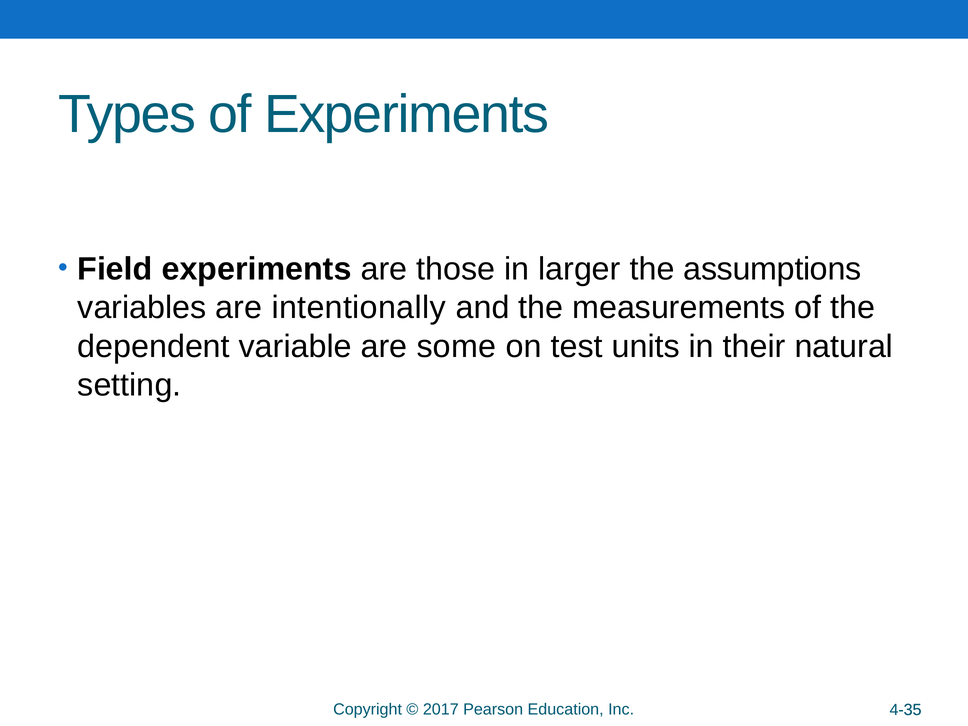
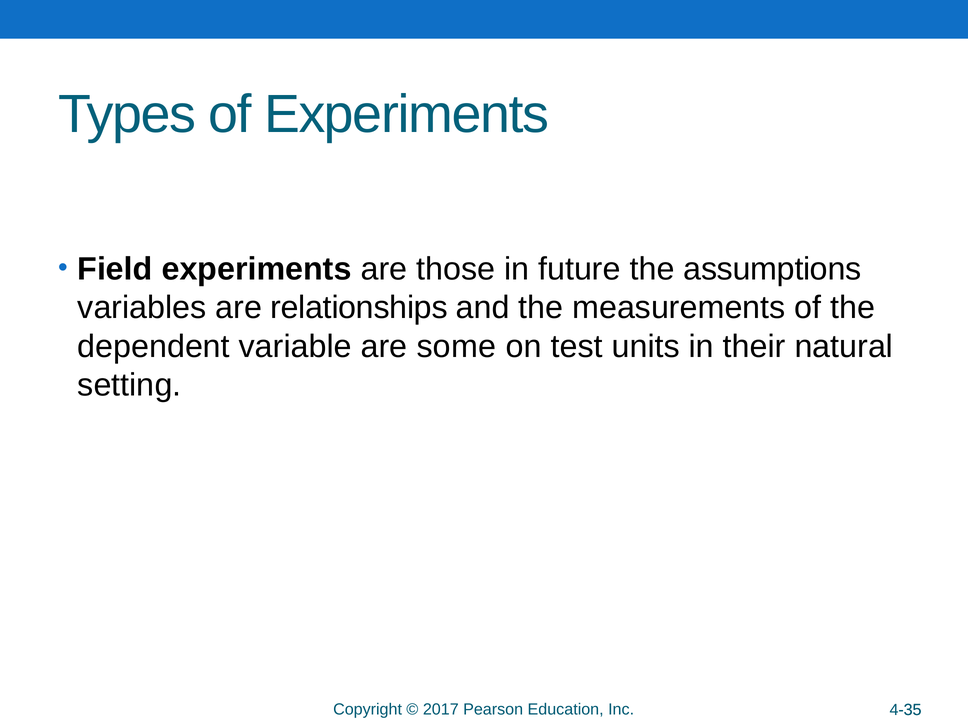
larger: larger -> future
intentionally: intentionally -> relationships
